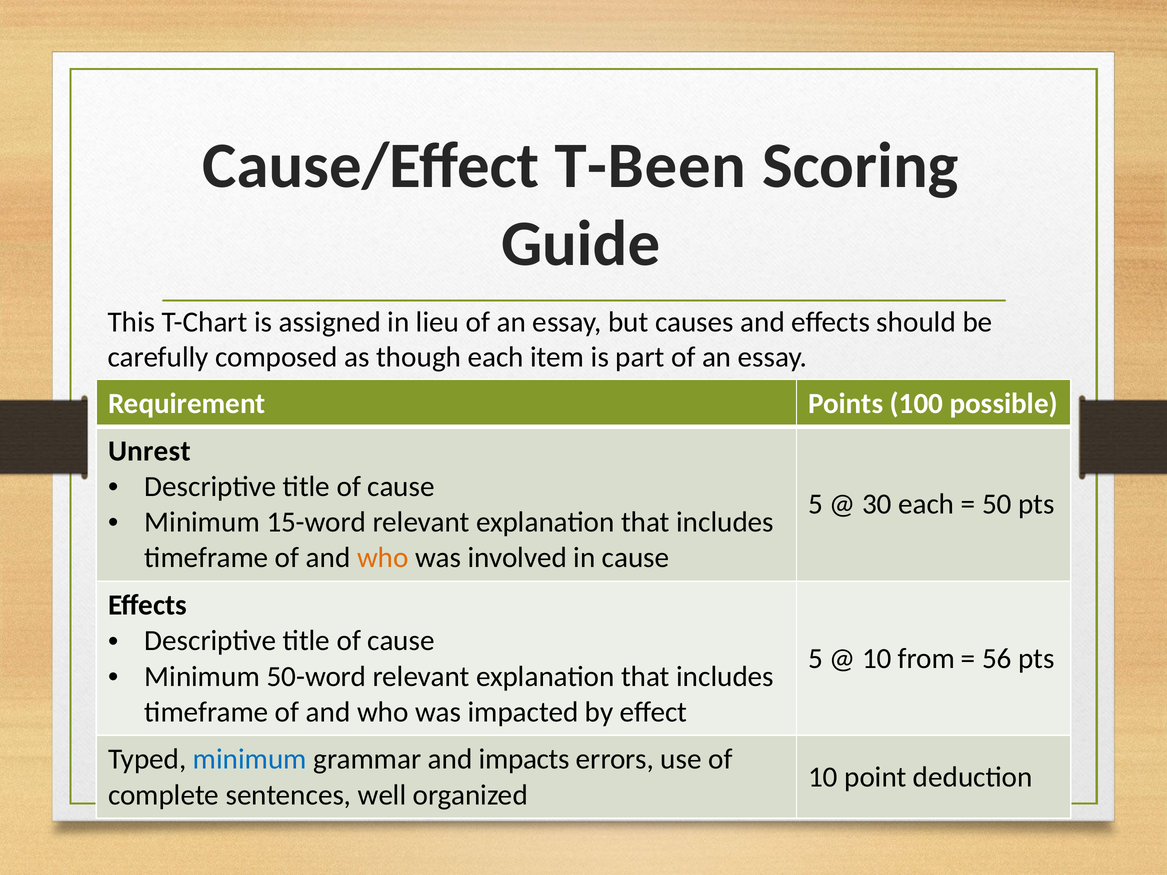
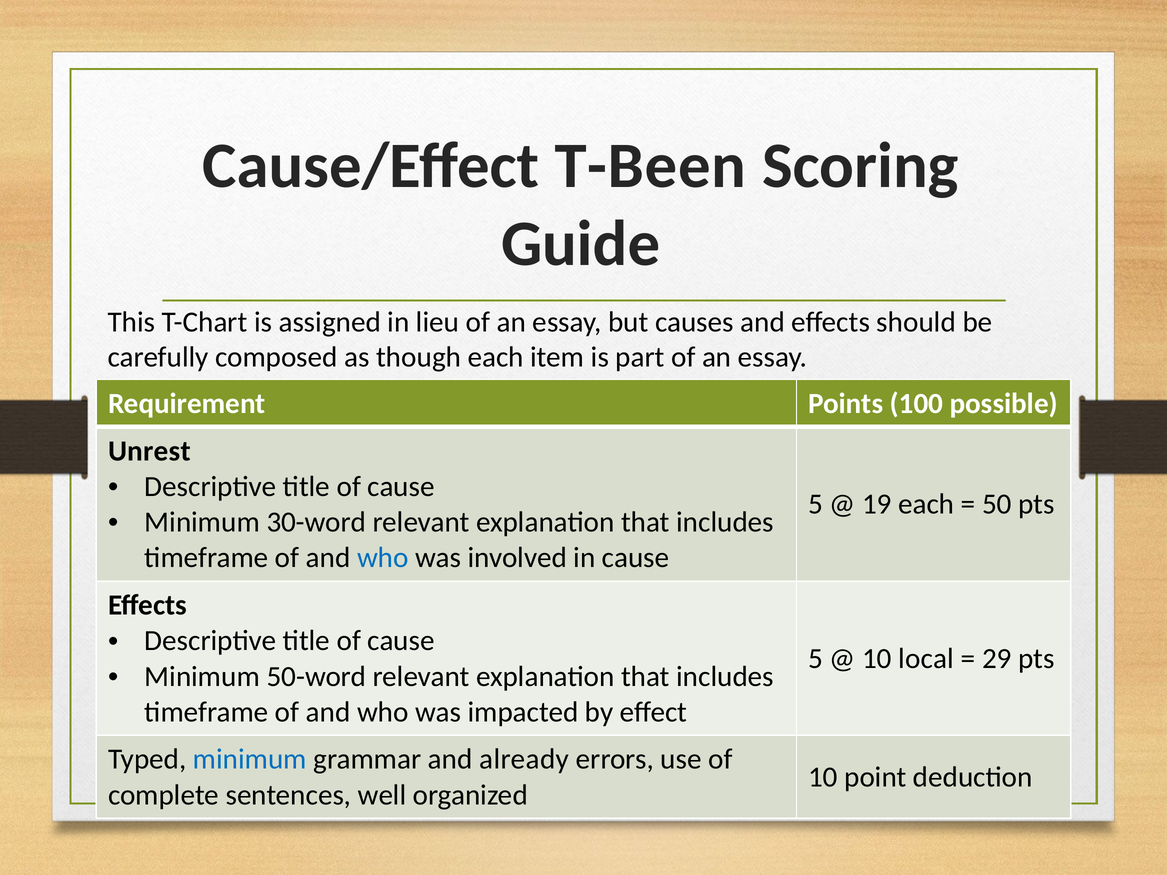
30: 30 -> 19
15-word: 15-word -> 30-word
who at (383, 558) colour: orange -> blue
from: from -> local
56: 56 -> 29
impacts: impacts -> already
